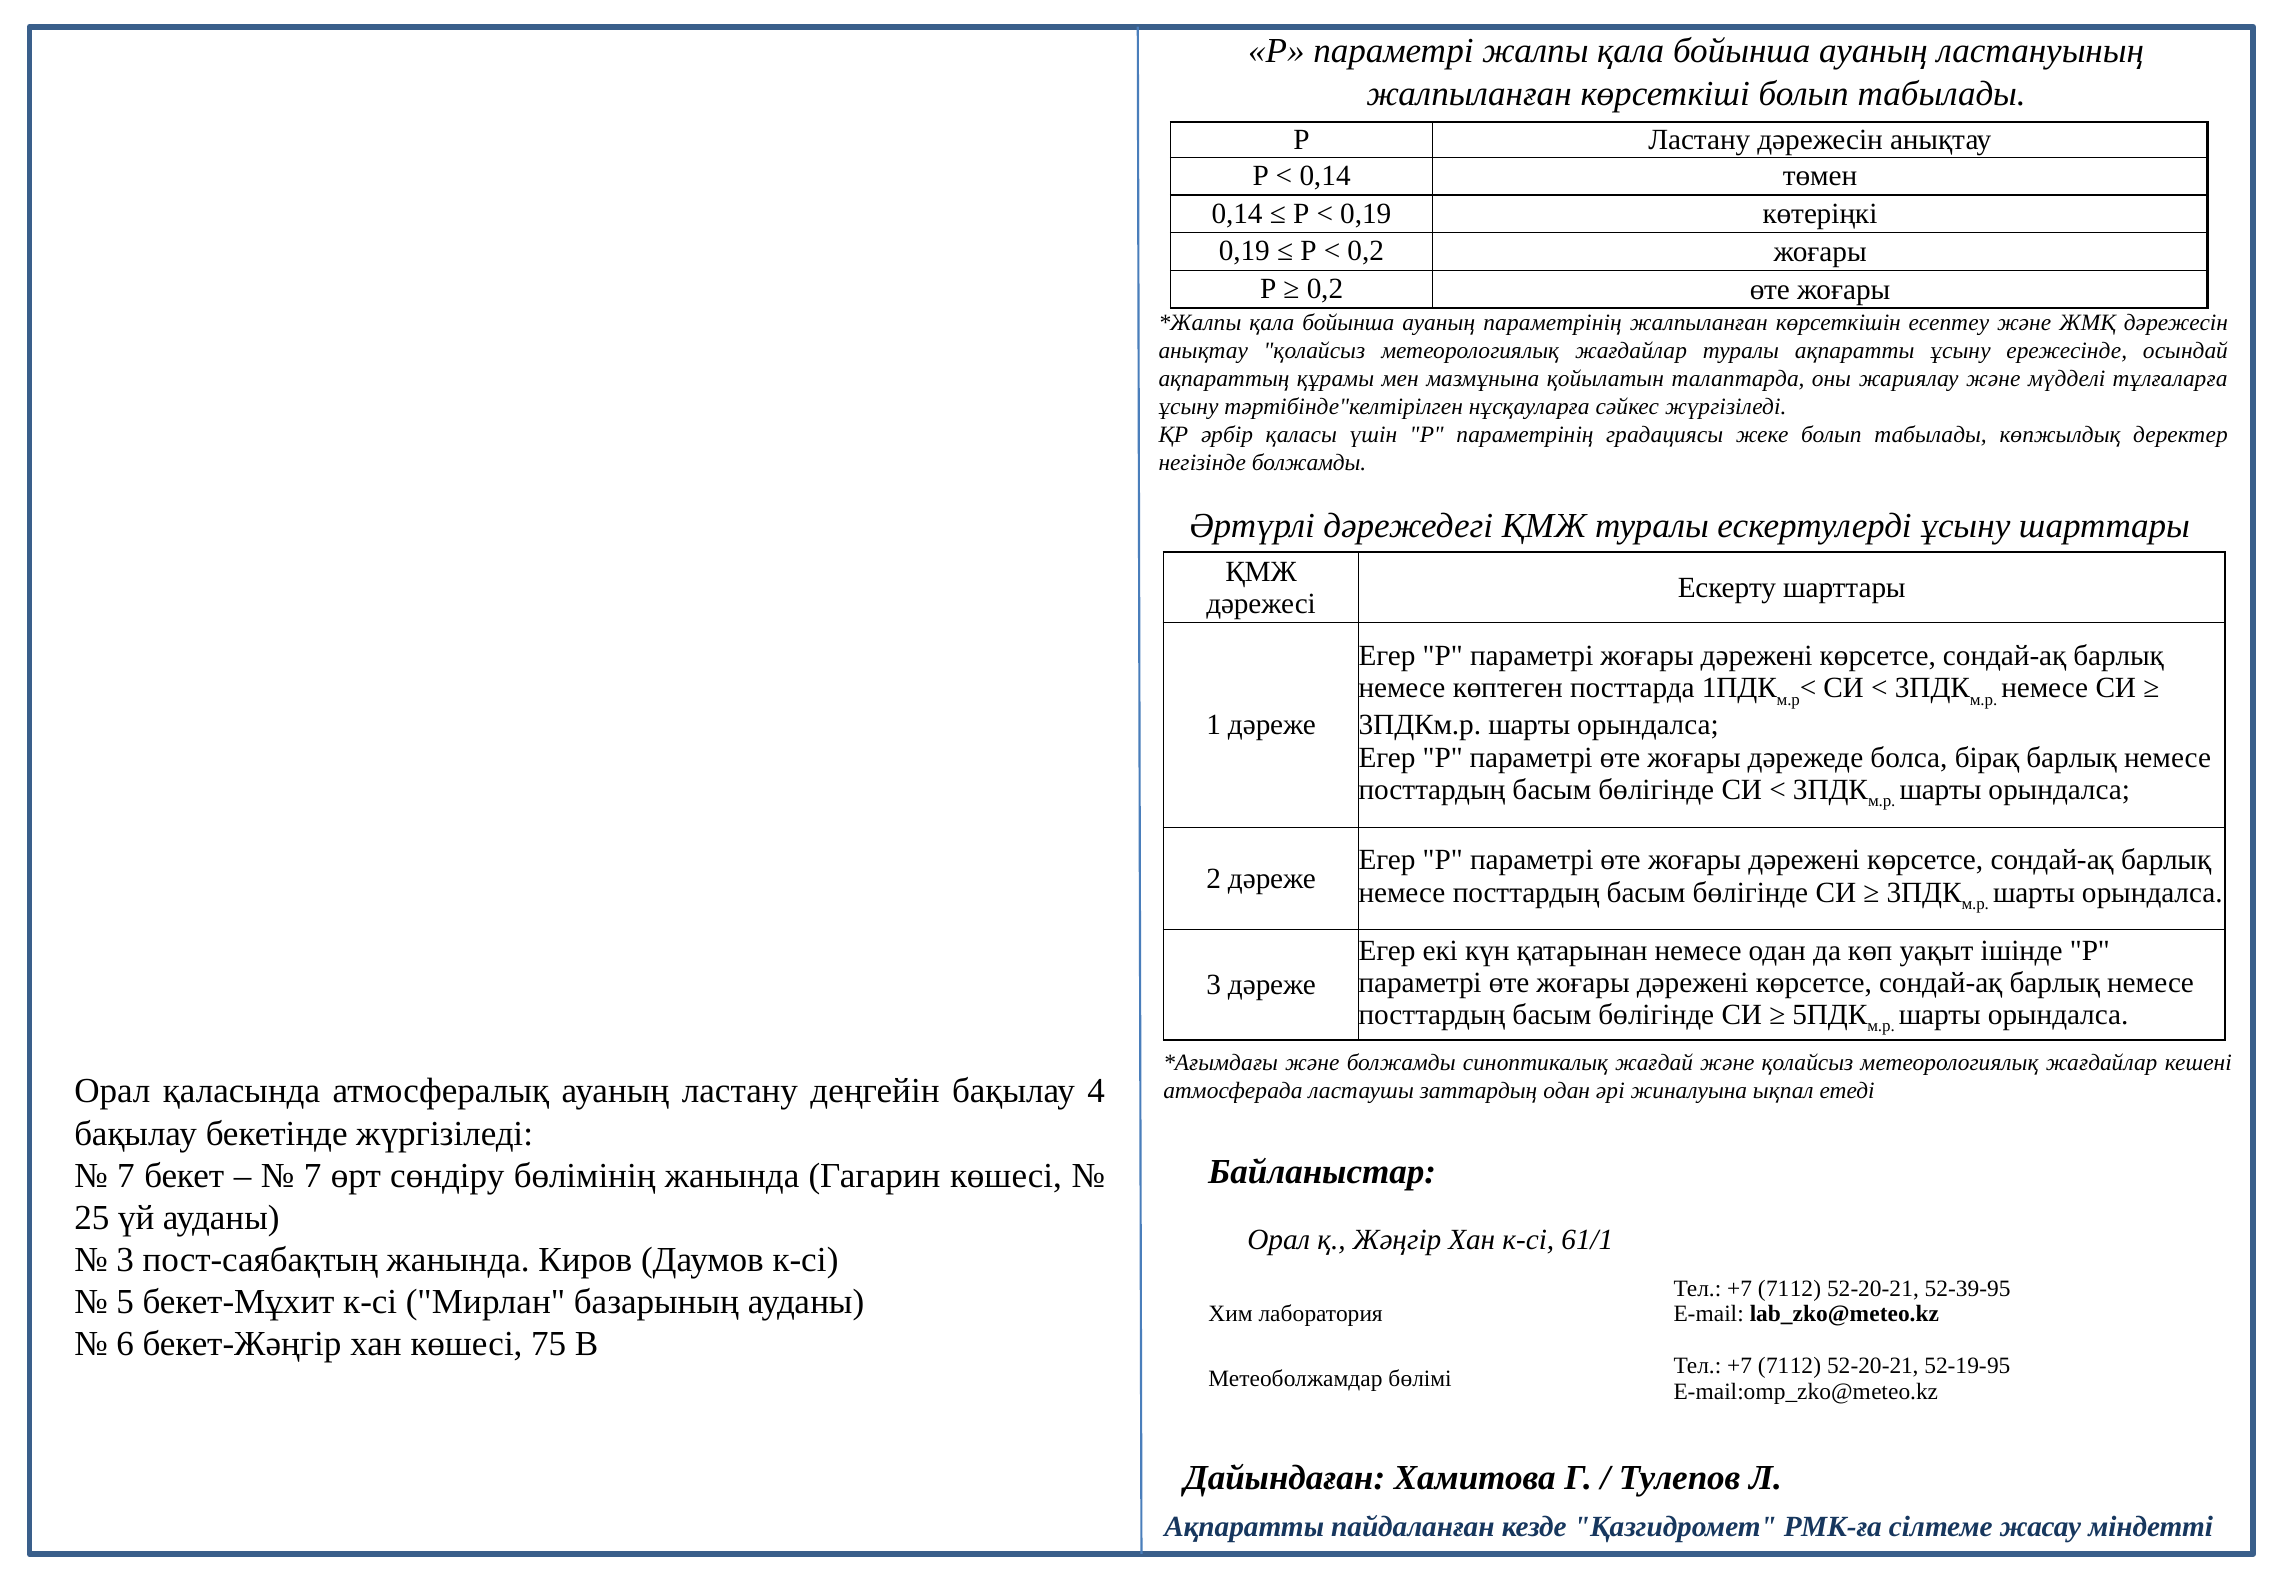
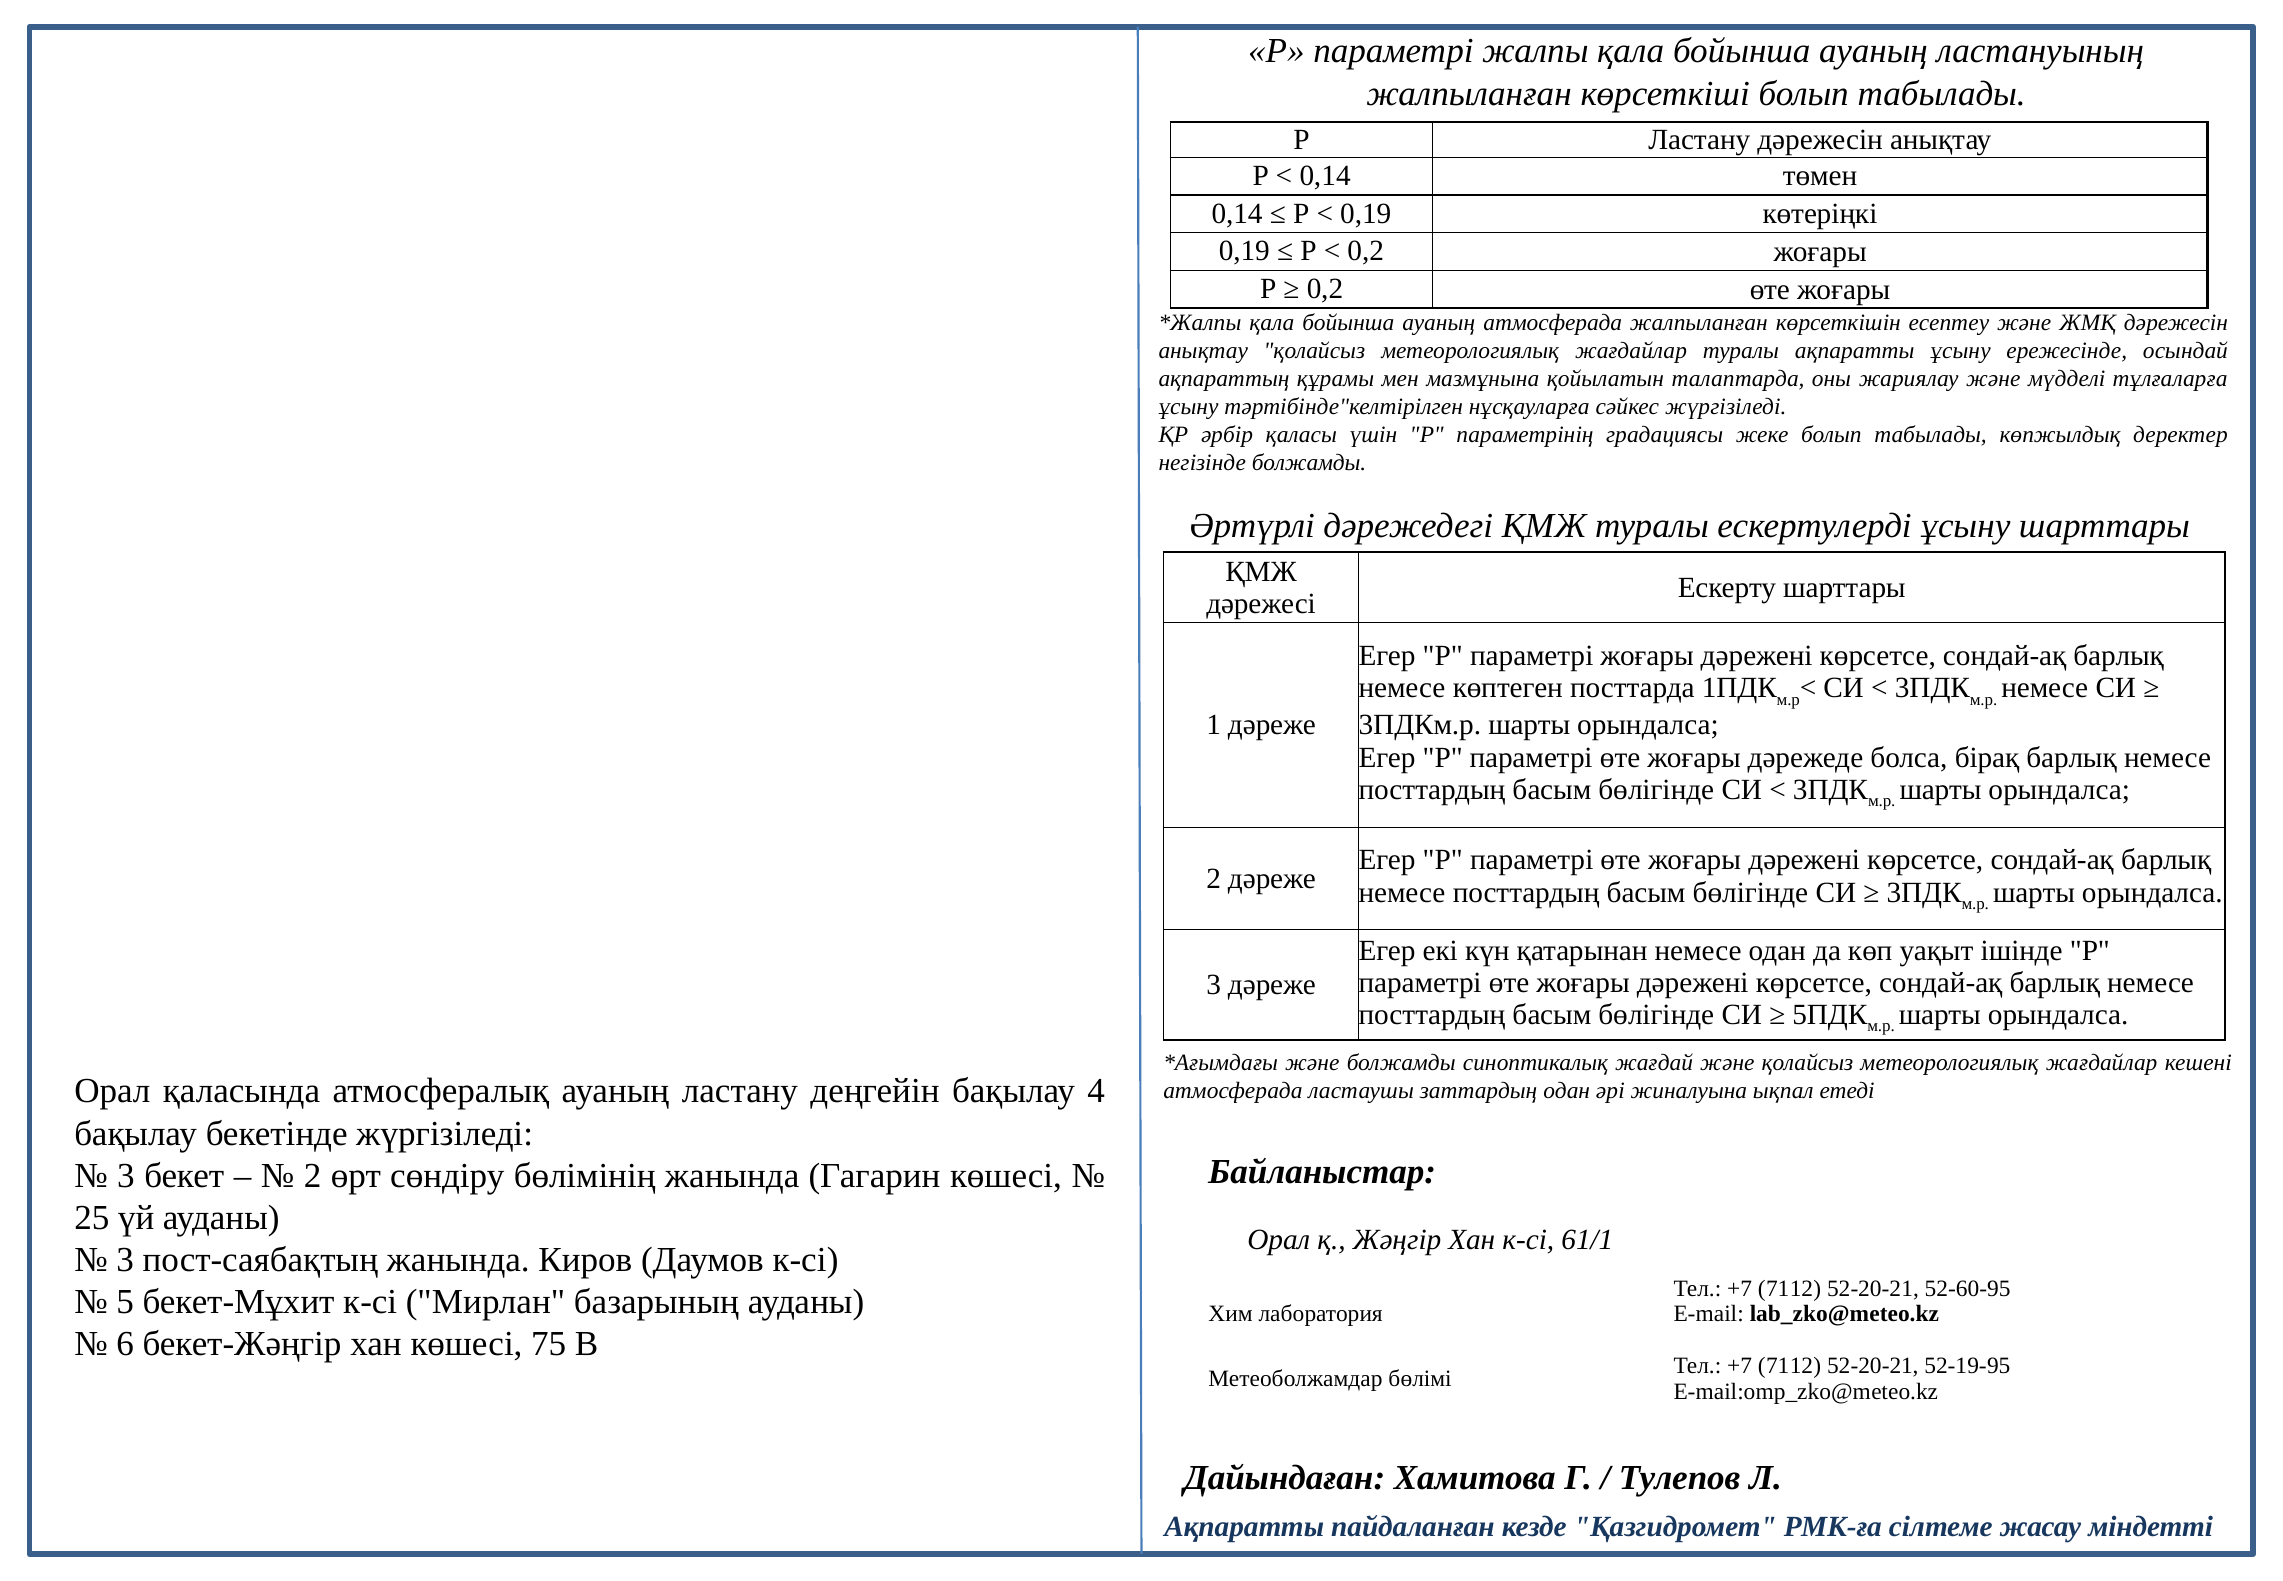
ауаның параметрінің: параметрінің -> атмосферада
7 at (126, 1175): 7 -> 3
7 at (313, 1175): 7 -> 2
52-39-95: 52-39-95 -> 52-60-95
